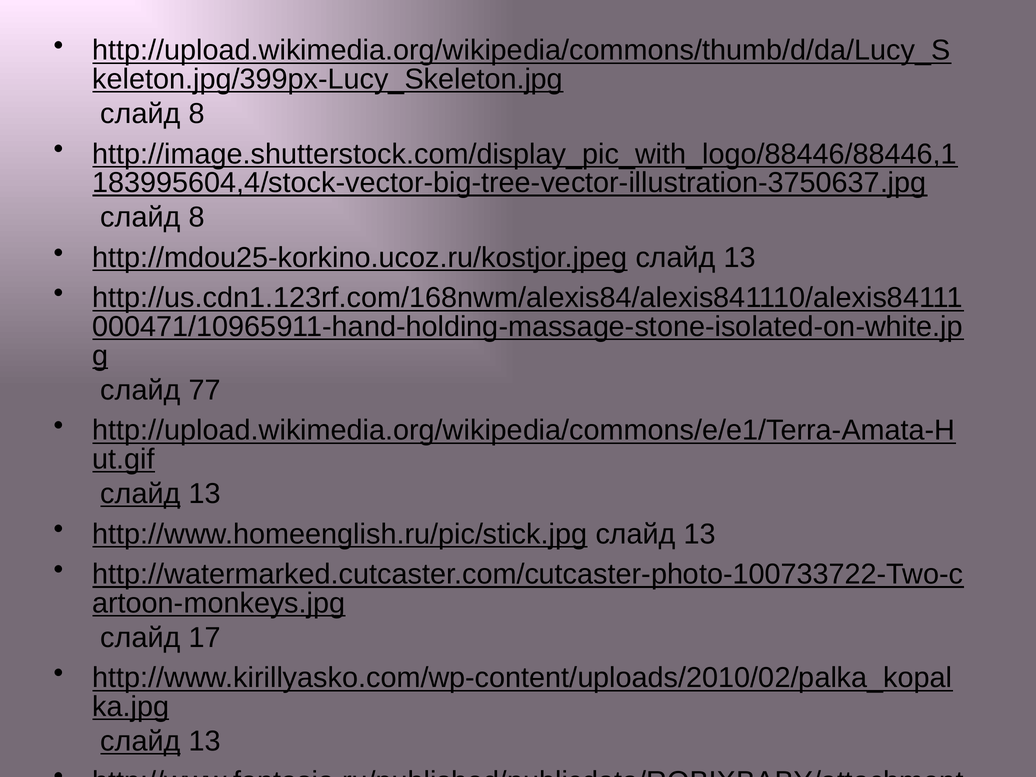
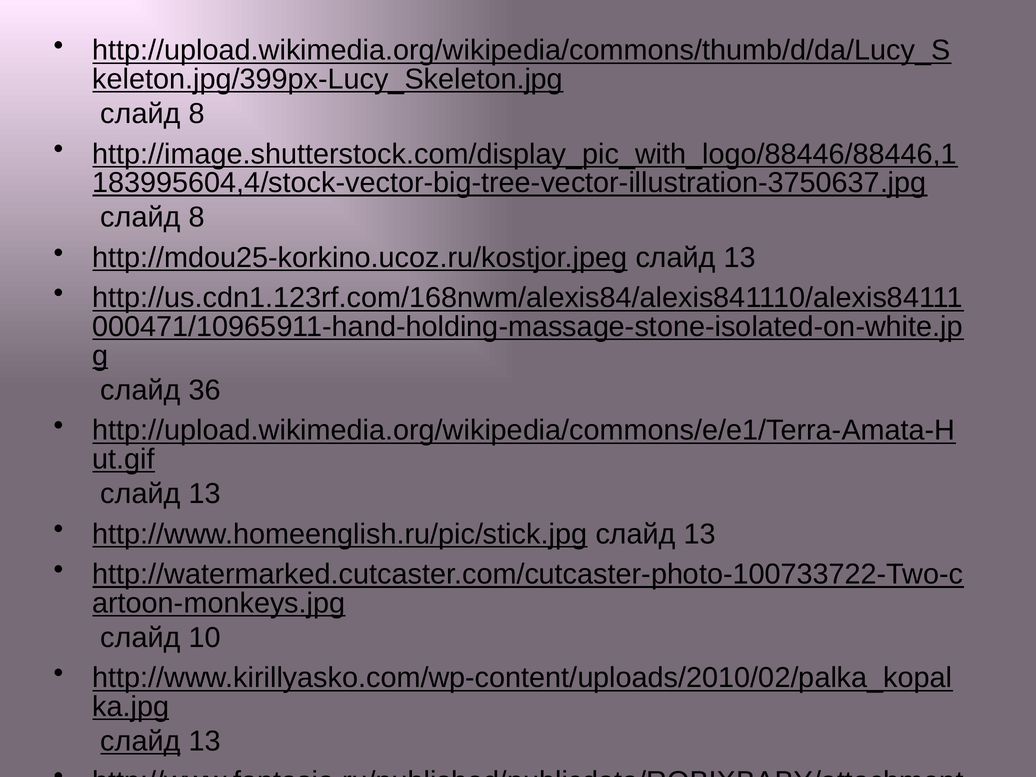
77: 77 -> 36
слайд at (140, 494) underline: present -> none
17: 17 -> 10
